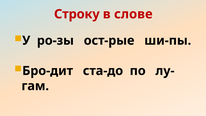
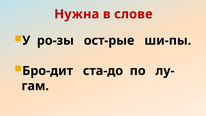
Строку: Строку -> Нужна
